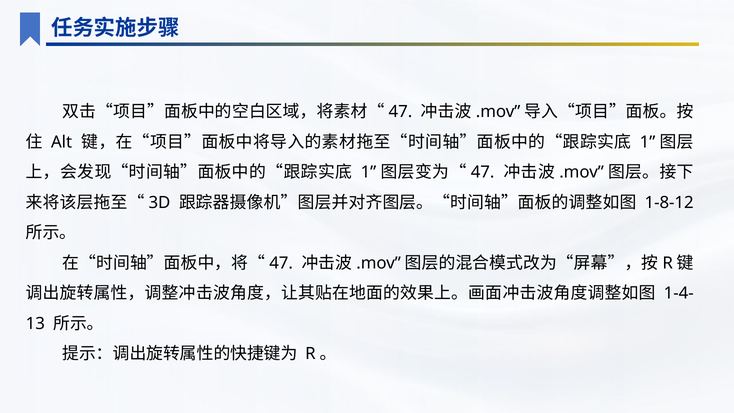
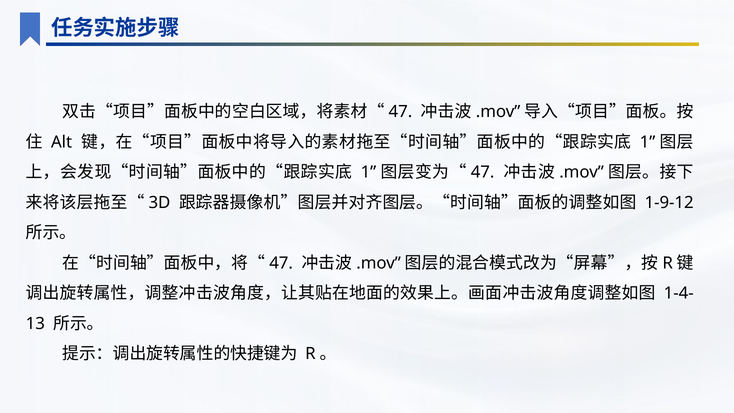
1-8-12: 1-8-12 -> 1-9-12
